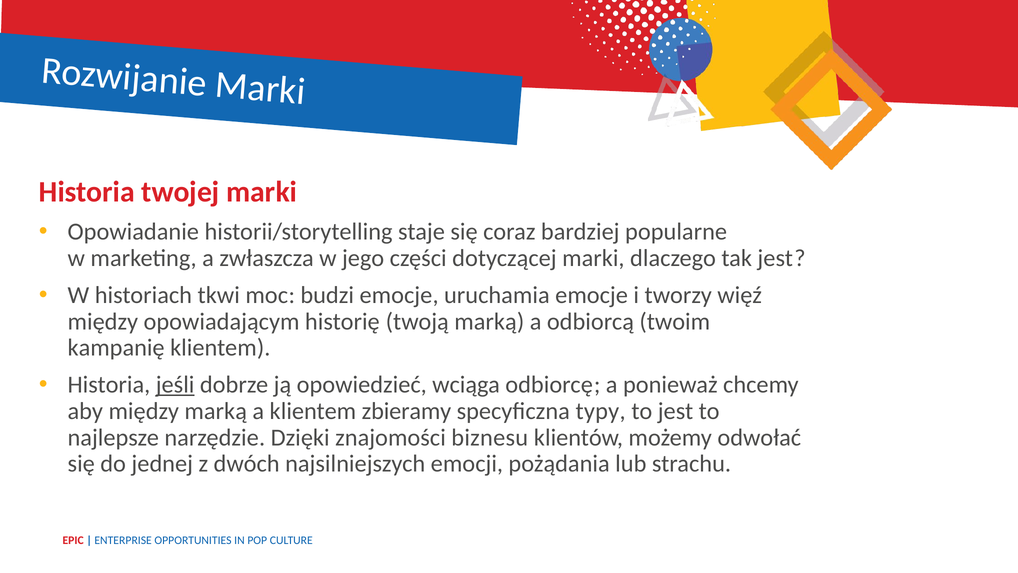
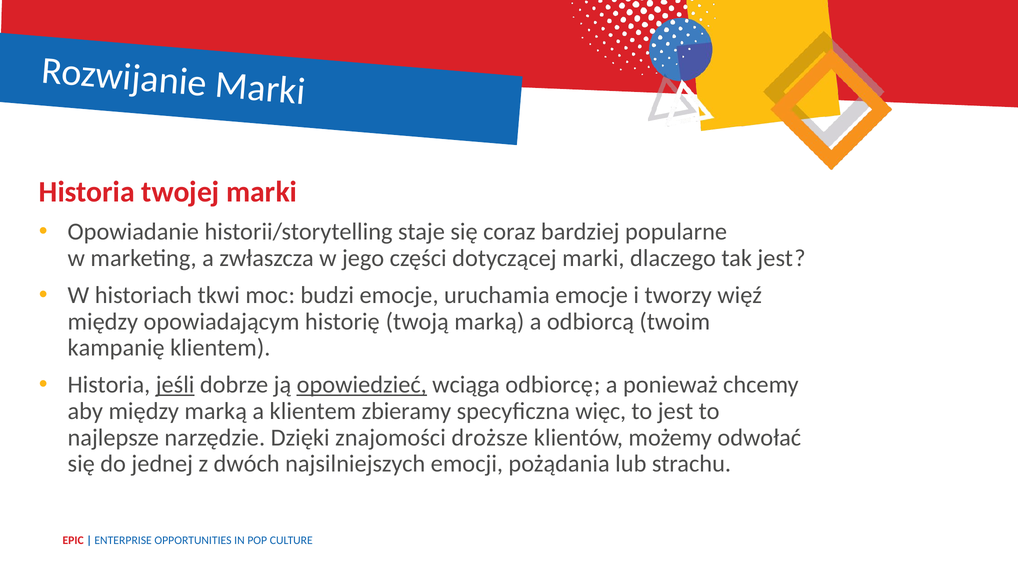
opowiedzieć underline: none -> present
typy: typy -> więc
biznesu: biznesu -> droższe
